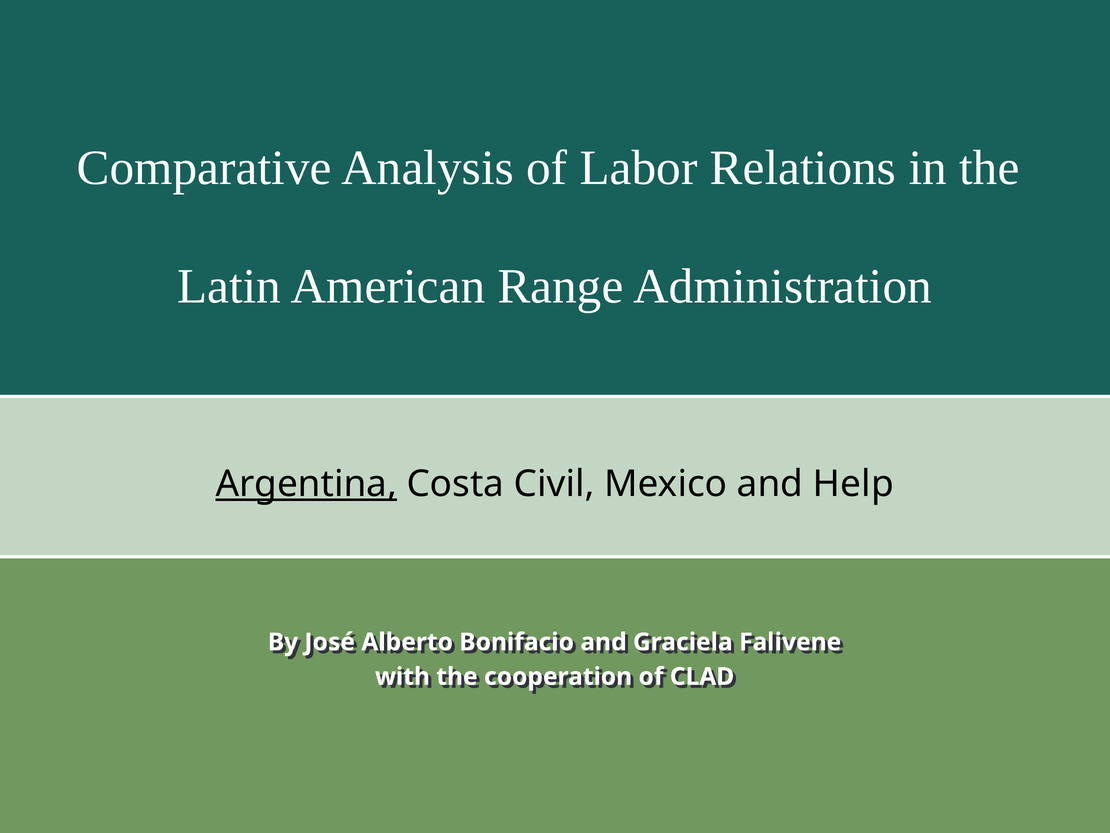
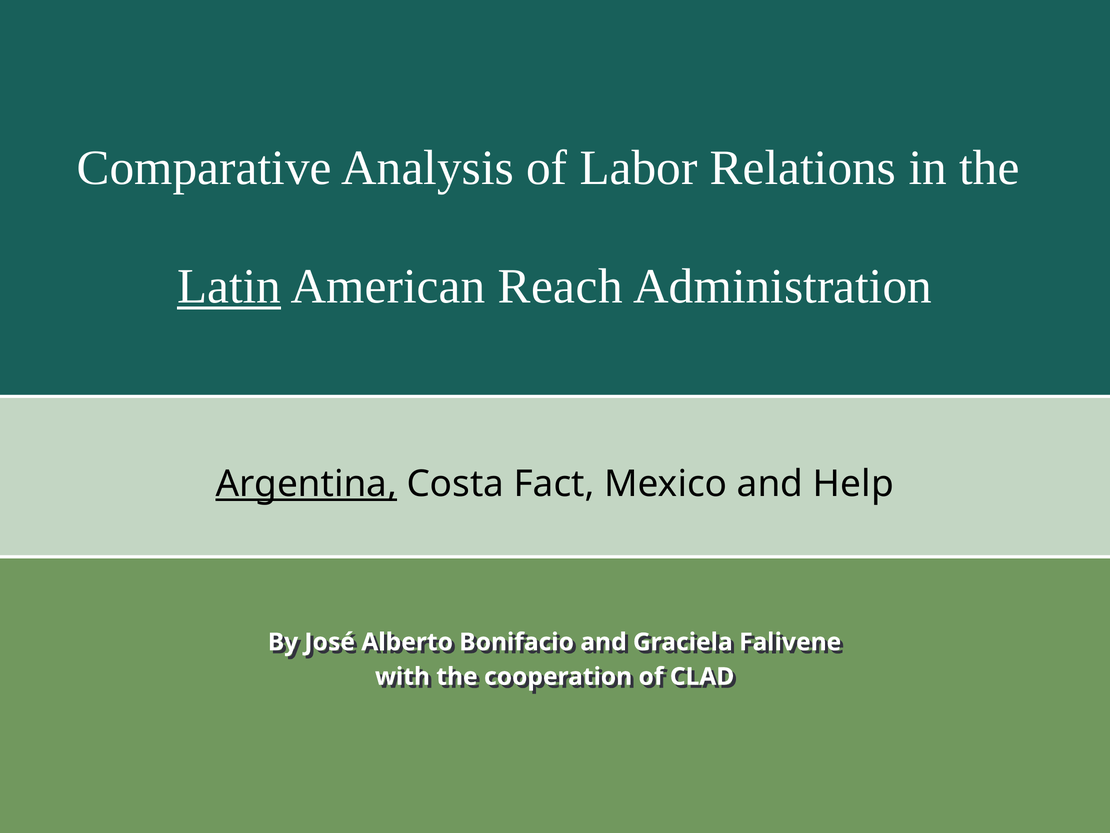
Latin underline: none -> present
Range: Range -> Reach
Civil: Civil -> Fact
